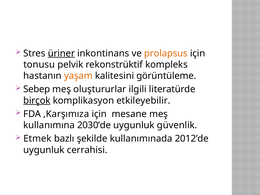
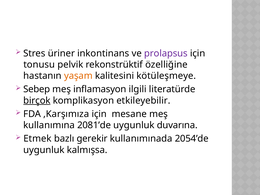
üriner underline: present -> none
prolapsus colour: orange -> purple
kompleks: kompleks -> özelliğine
görüntüleme: görüntüleme -> kötüleşmeye
oluştururlar: oluştururlar -> inflamasyon
2030’de: 2030’de -> 2081’de
güvenlik: güvenlik -> duvarına
şekilde: şekilde -> gerekir
2012’de: 2012’de -> 2054’de
cerrahisi: cerrahisi -> kalmışsa
